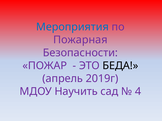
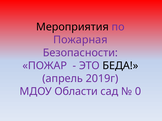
Мероприятия colour: blue -> black
Научить: Научить -> Области
4: 4 -> 0
